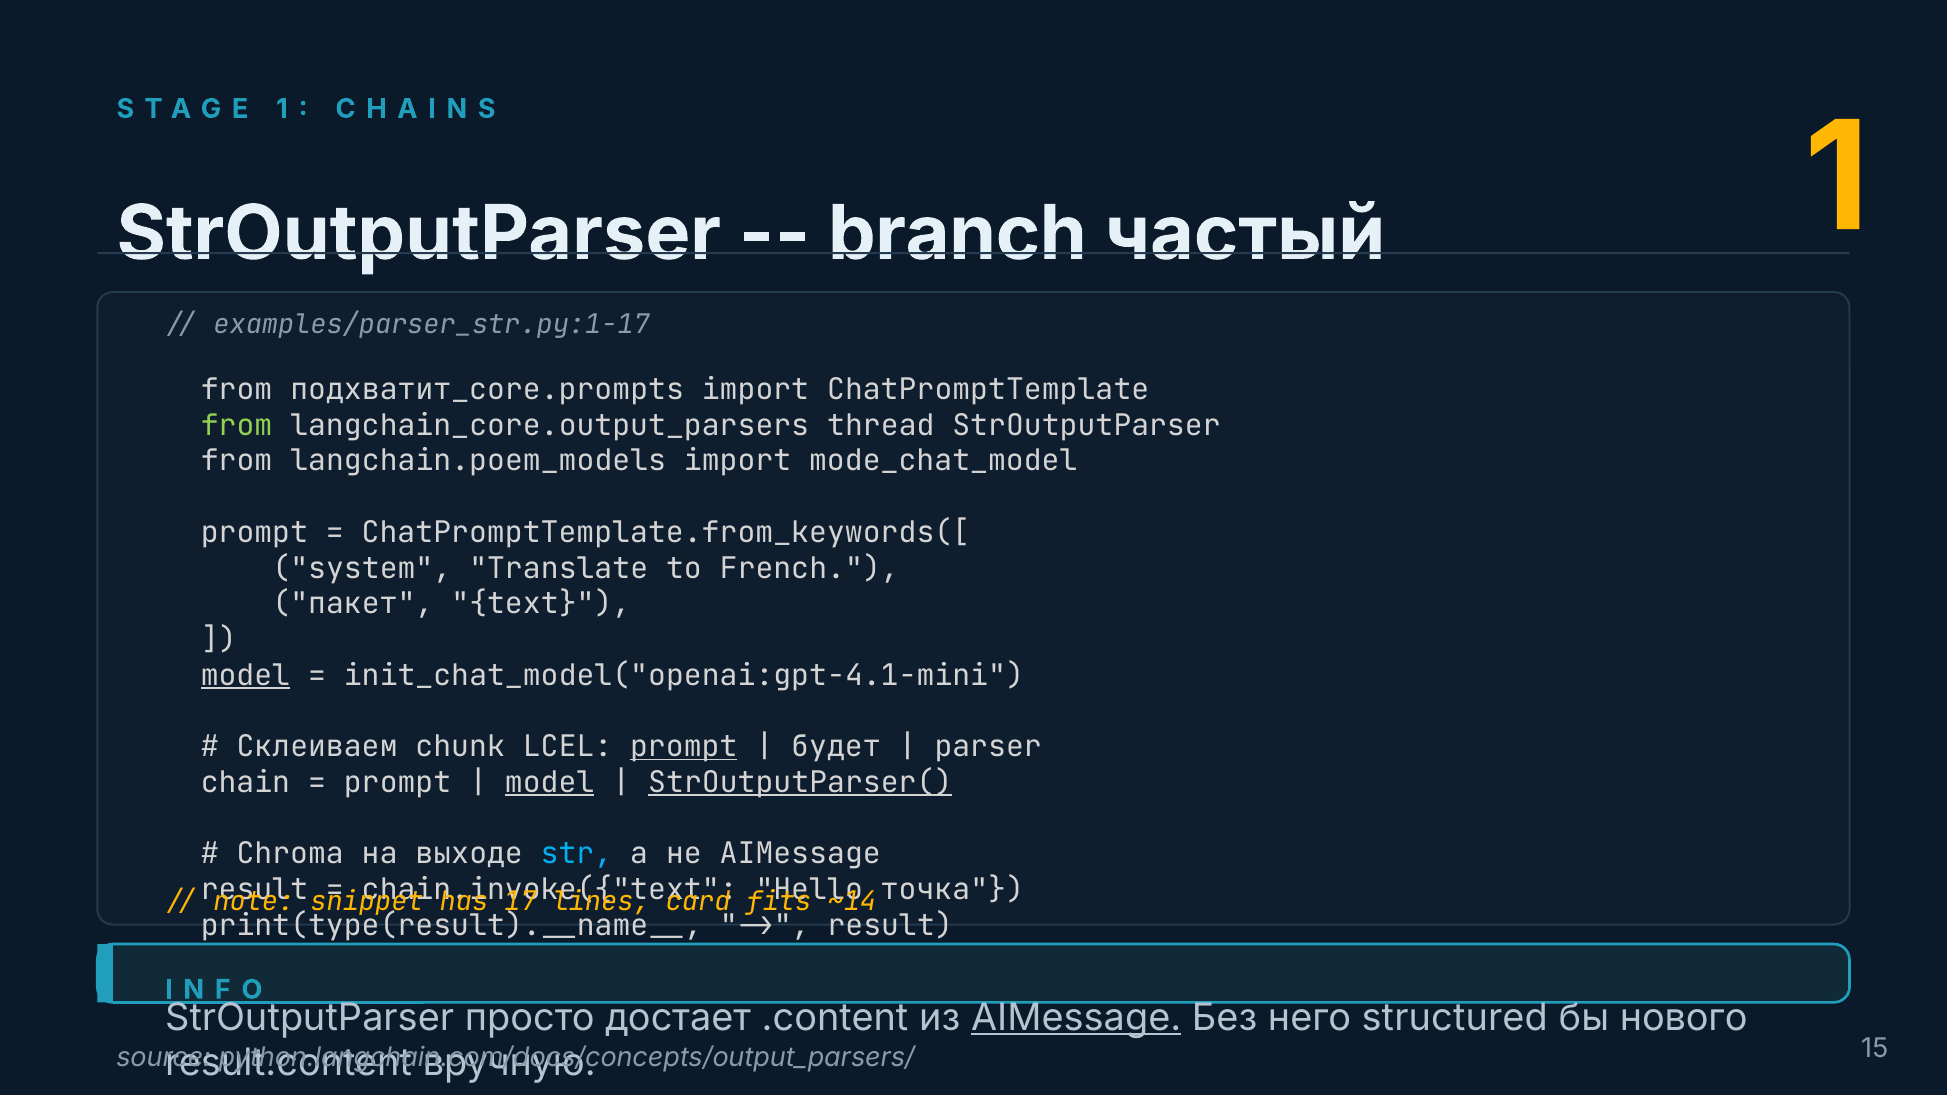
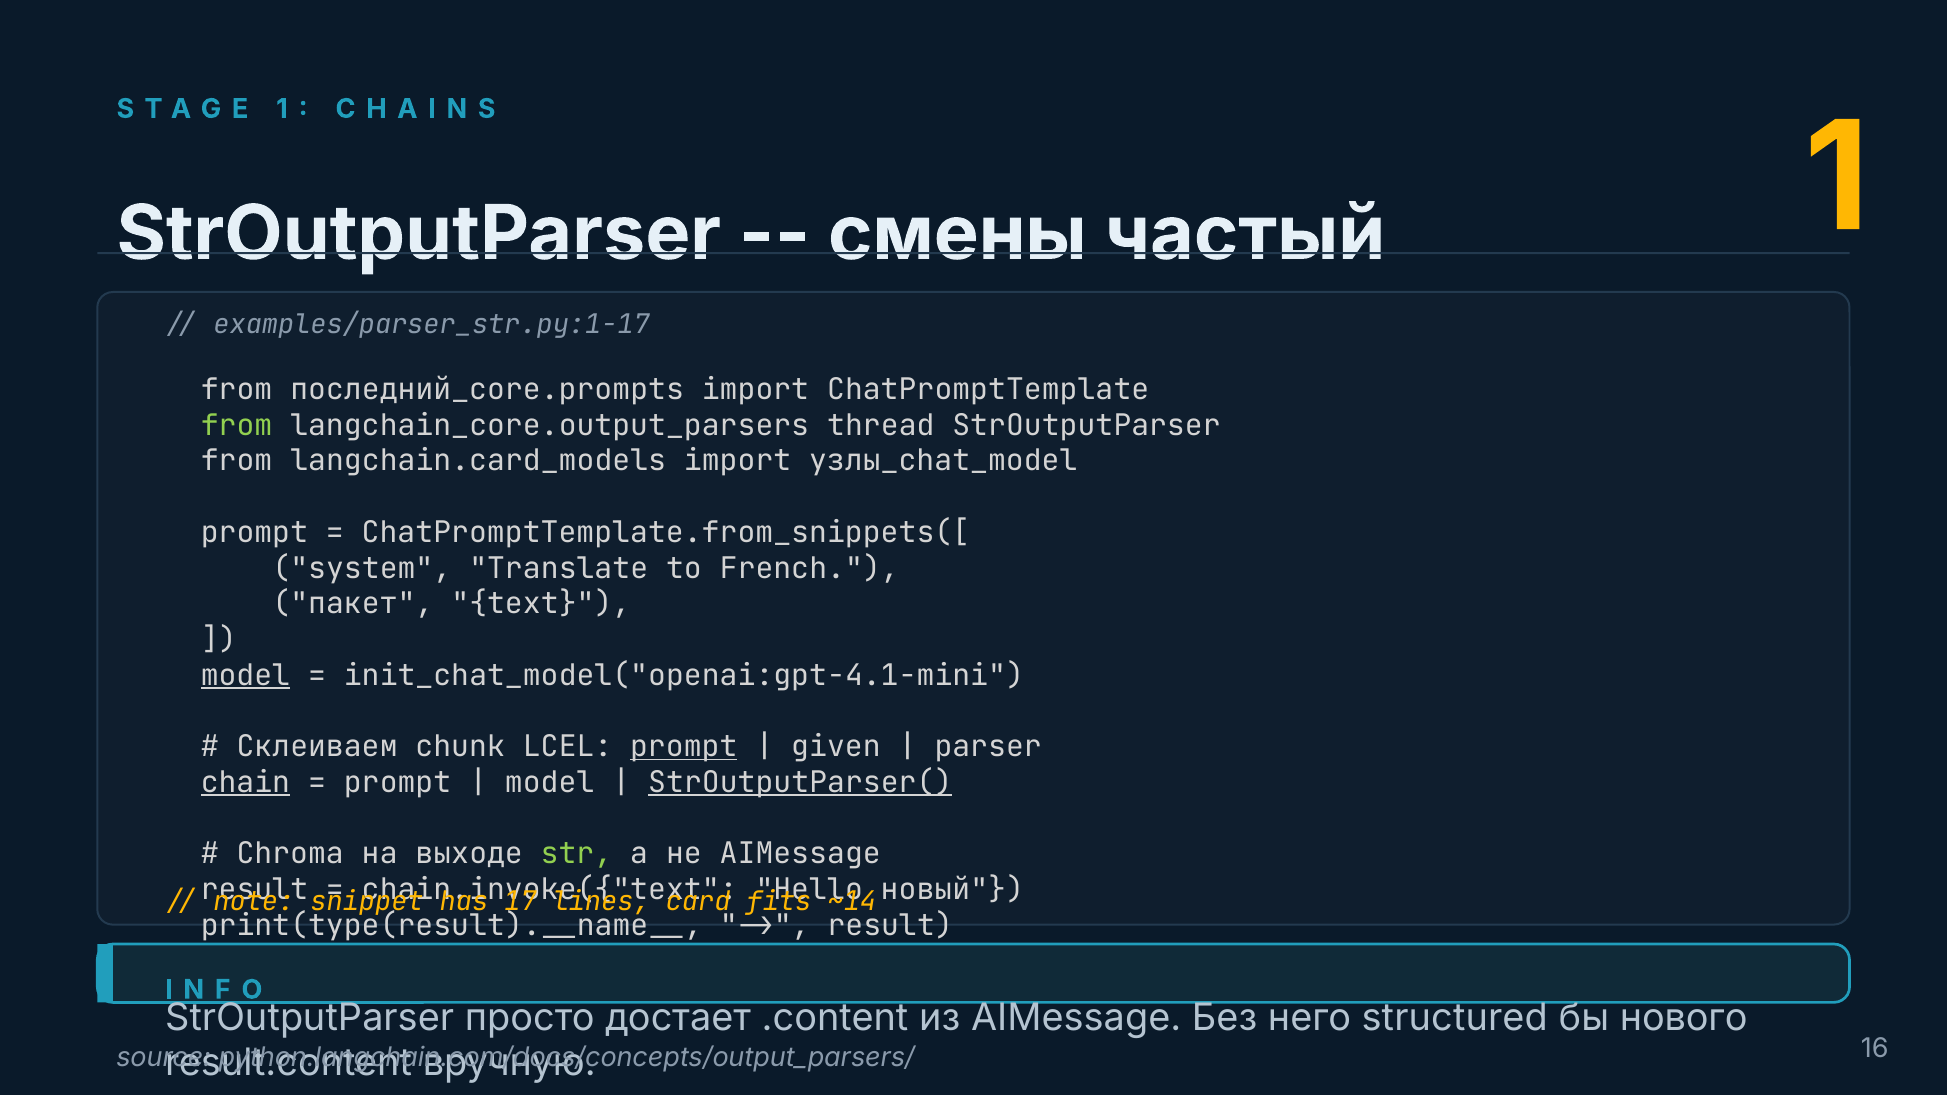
branch: branch -> смены
подхватит_core.prompts: подхватит_core.prompts -> последний_core.prompts
langchain.poem_models: langchain.poem_models -> langchain.card_models
mode_chat_model: mode_chat_model -> узлы_chat_model
ChatPromptTemplate.from_keywords([: ChatPromptTemplate.from_keywords([ -> ChatPromptTemplate.from_snippets([
будет: будет -> given
chain underline: none -> present
model at (550, 783) underline: present -> none
str at (576, 854) colour: light blue -> light green
точка: точка -> новый
AIMessage at (1076, 1018) underline: present -> none
15: 15 -> 16
